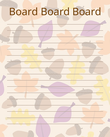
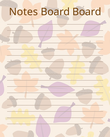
Board at (24, 12): Board -> Notes
